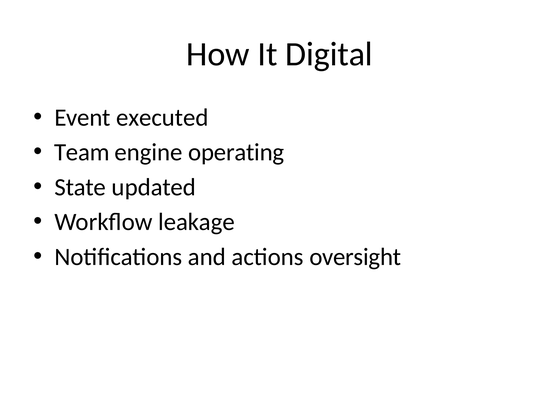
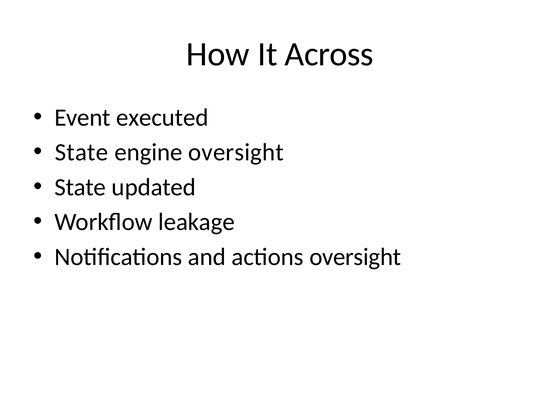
Digital: Digital -> Across
Team at (82, 152): Team -> State
engine operating: operating -> oversight
